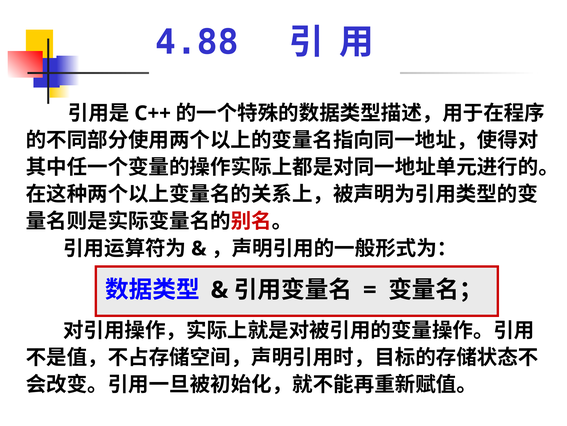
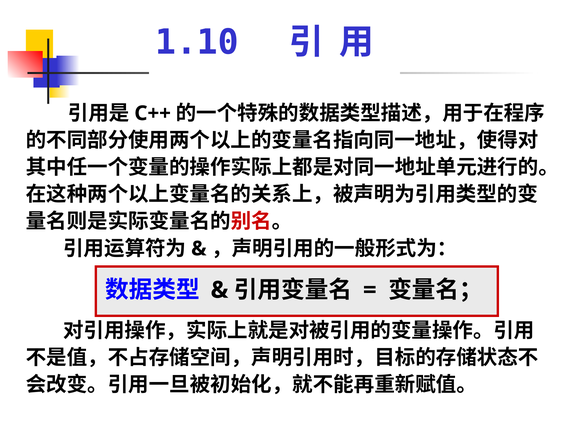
4.88: 4.88 -> 1.10
